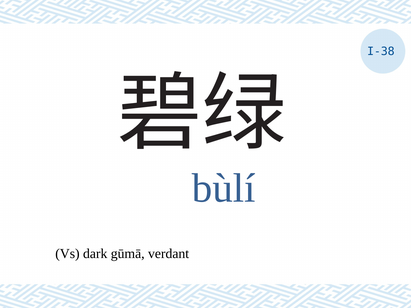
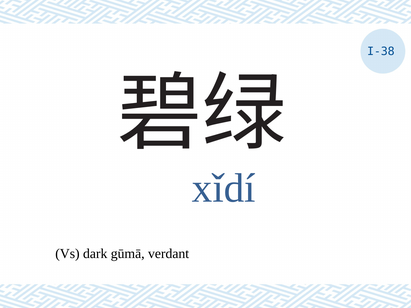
bùlí: bùlí -> xǐdí
